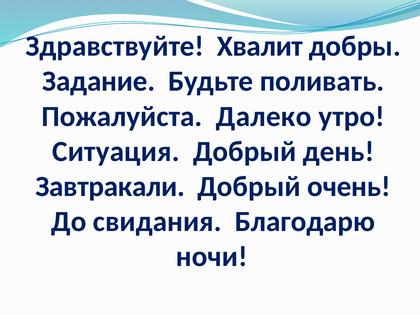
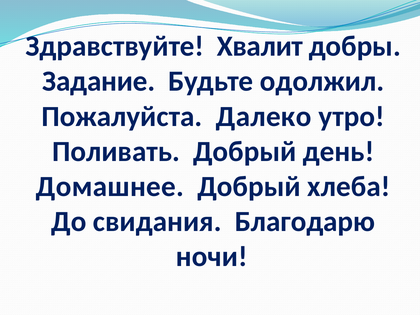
поливать: поливать -> одолжил
Ситуация: Ситуация -> Поливать
Завтракали: Завтракали -> Домашнее
очень: очень -> хлеба
